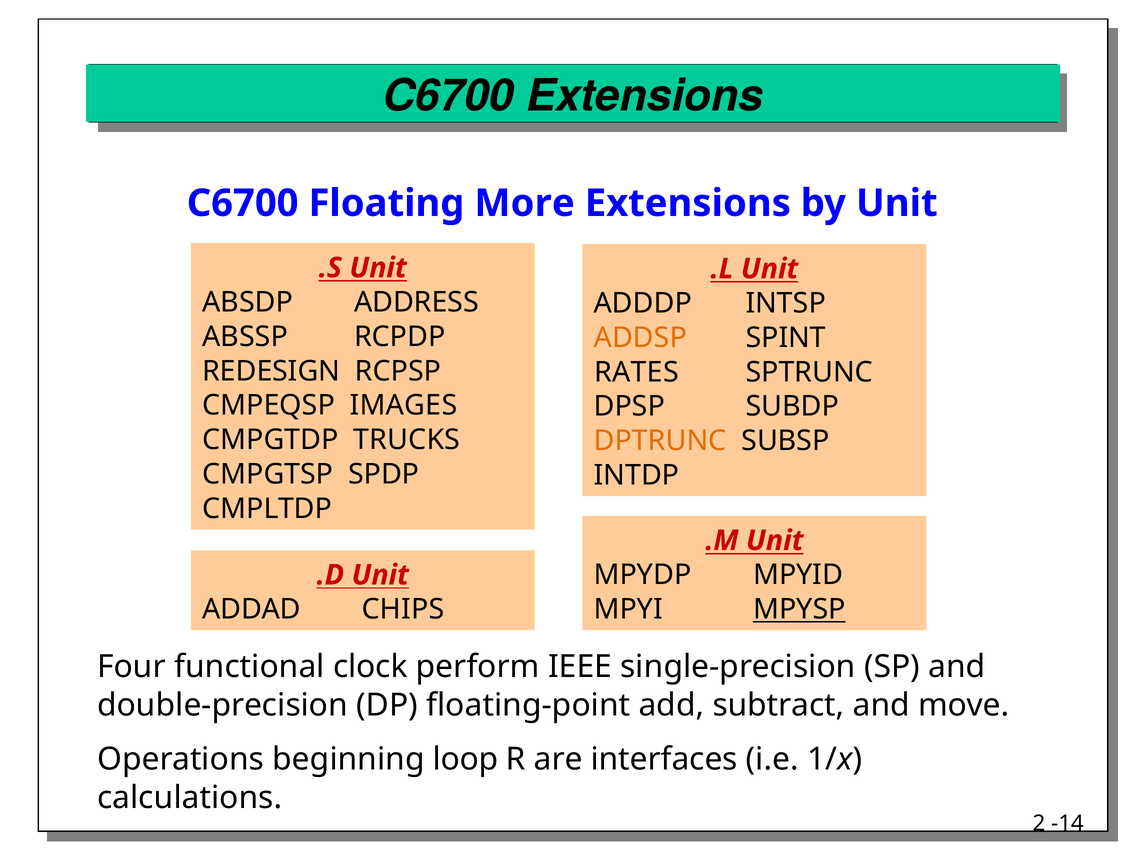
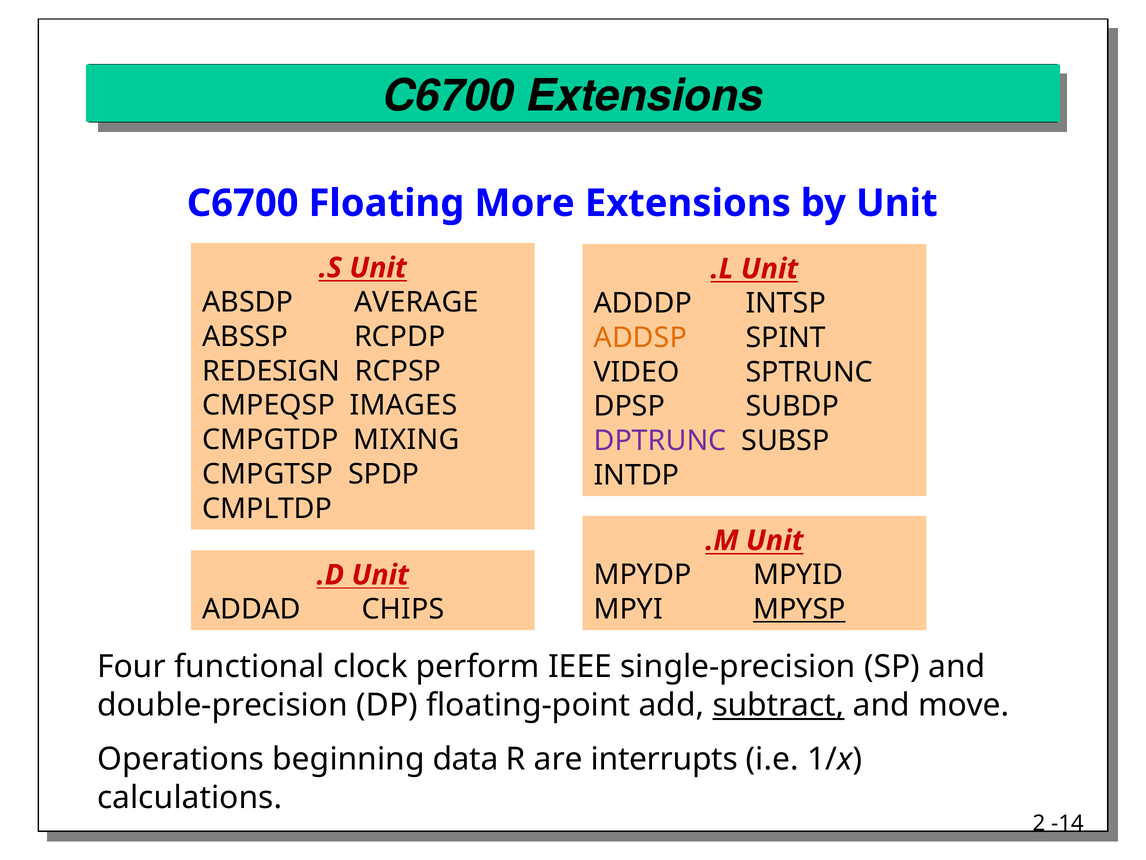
ADDRESS: ADDRESS -> AVERAGE
RATES: RATES -> VIDEO
TRUCKS: TRUCKS -> MIXING
DPTRUNC colour: orange -> purple
subtract underline: none -> present
loop: loop -> data
interfaces: interfaces -> interrupts
